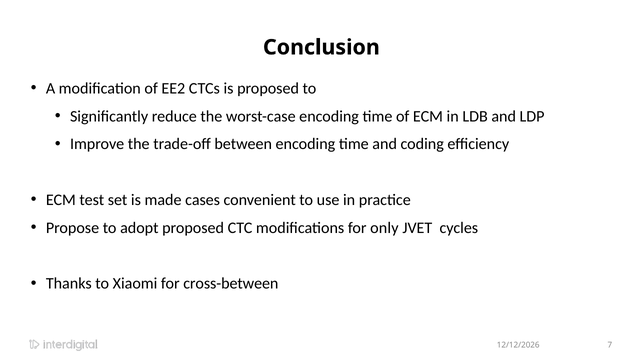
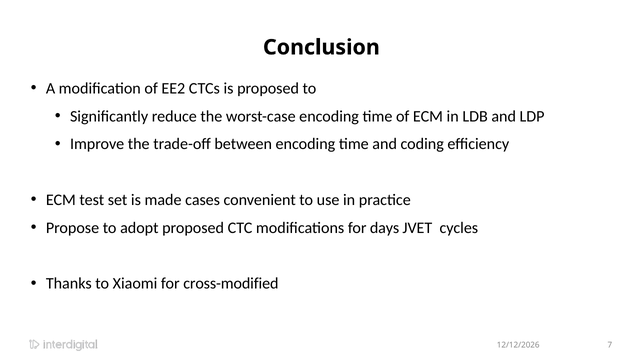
only: only -> days
cross-between: cross-between -> cross-modified
